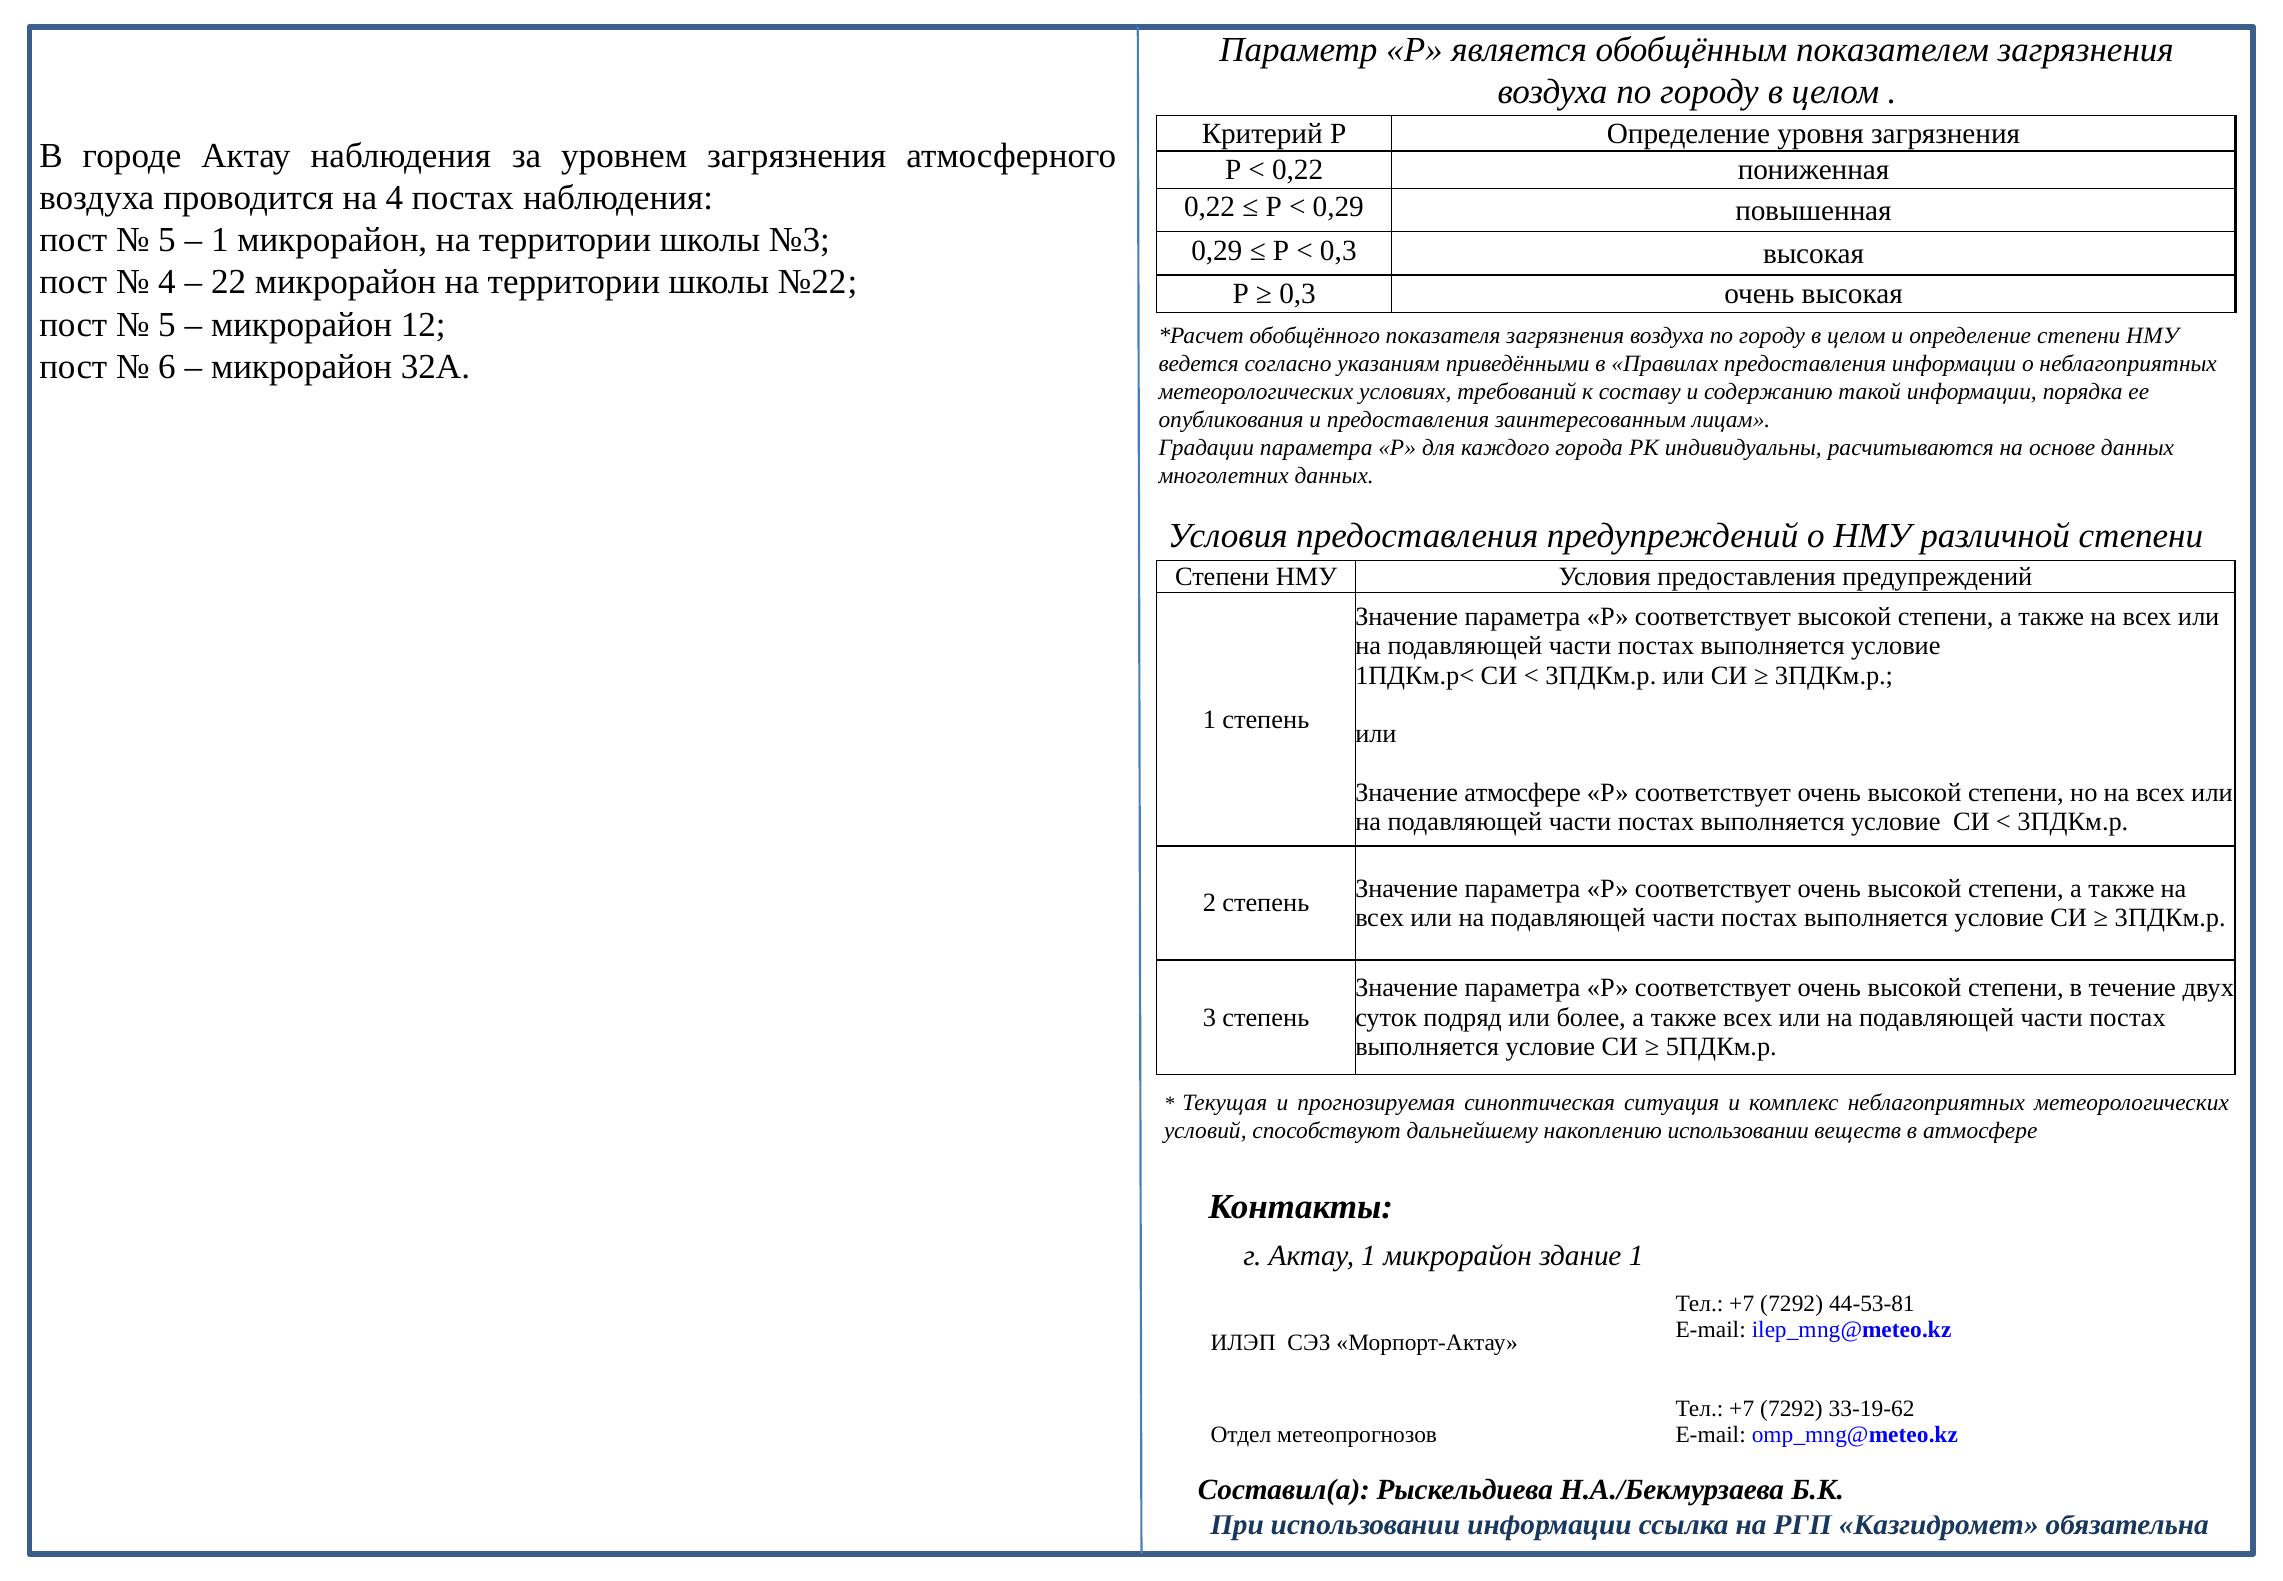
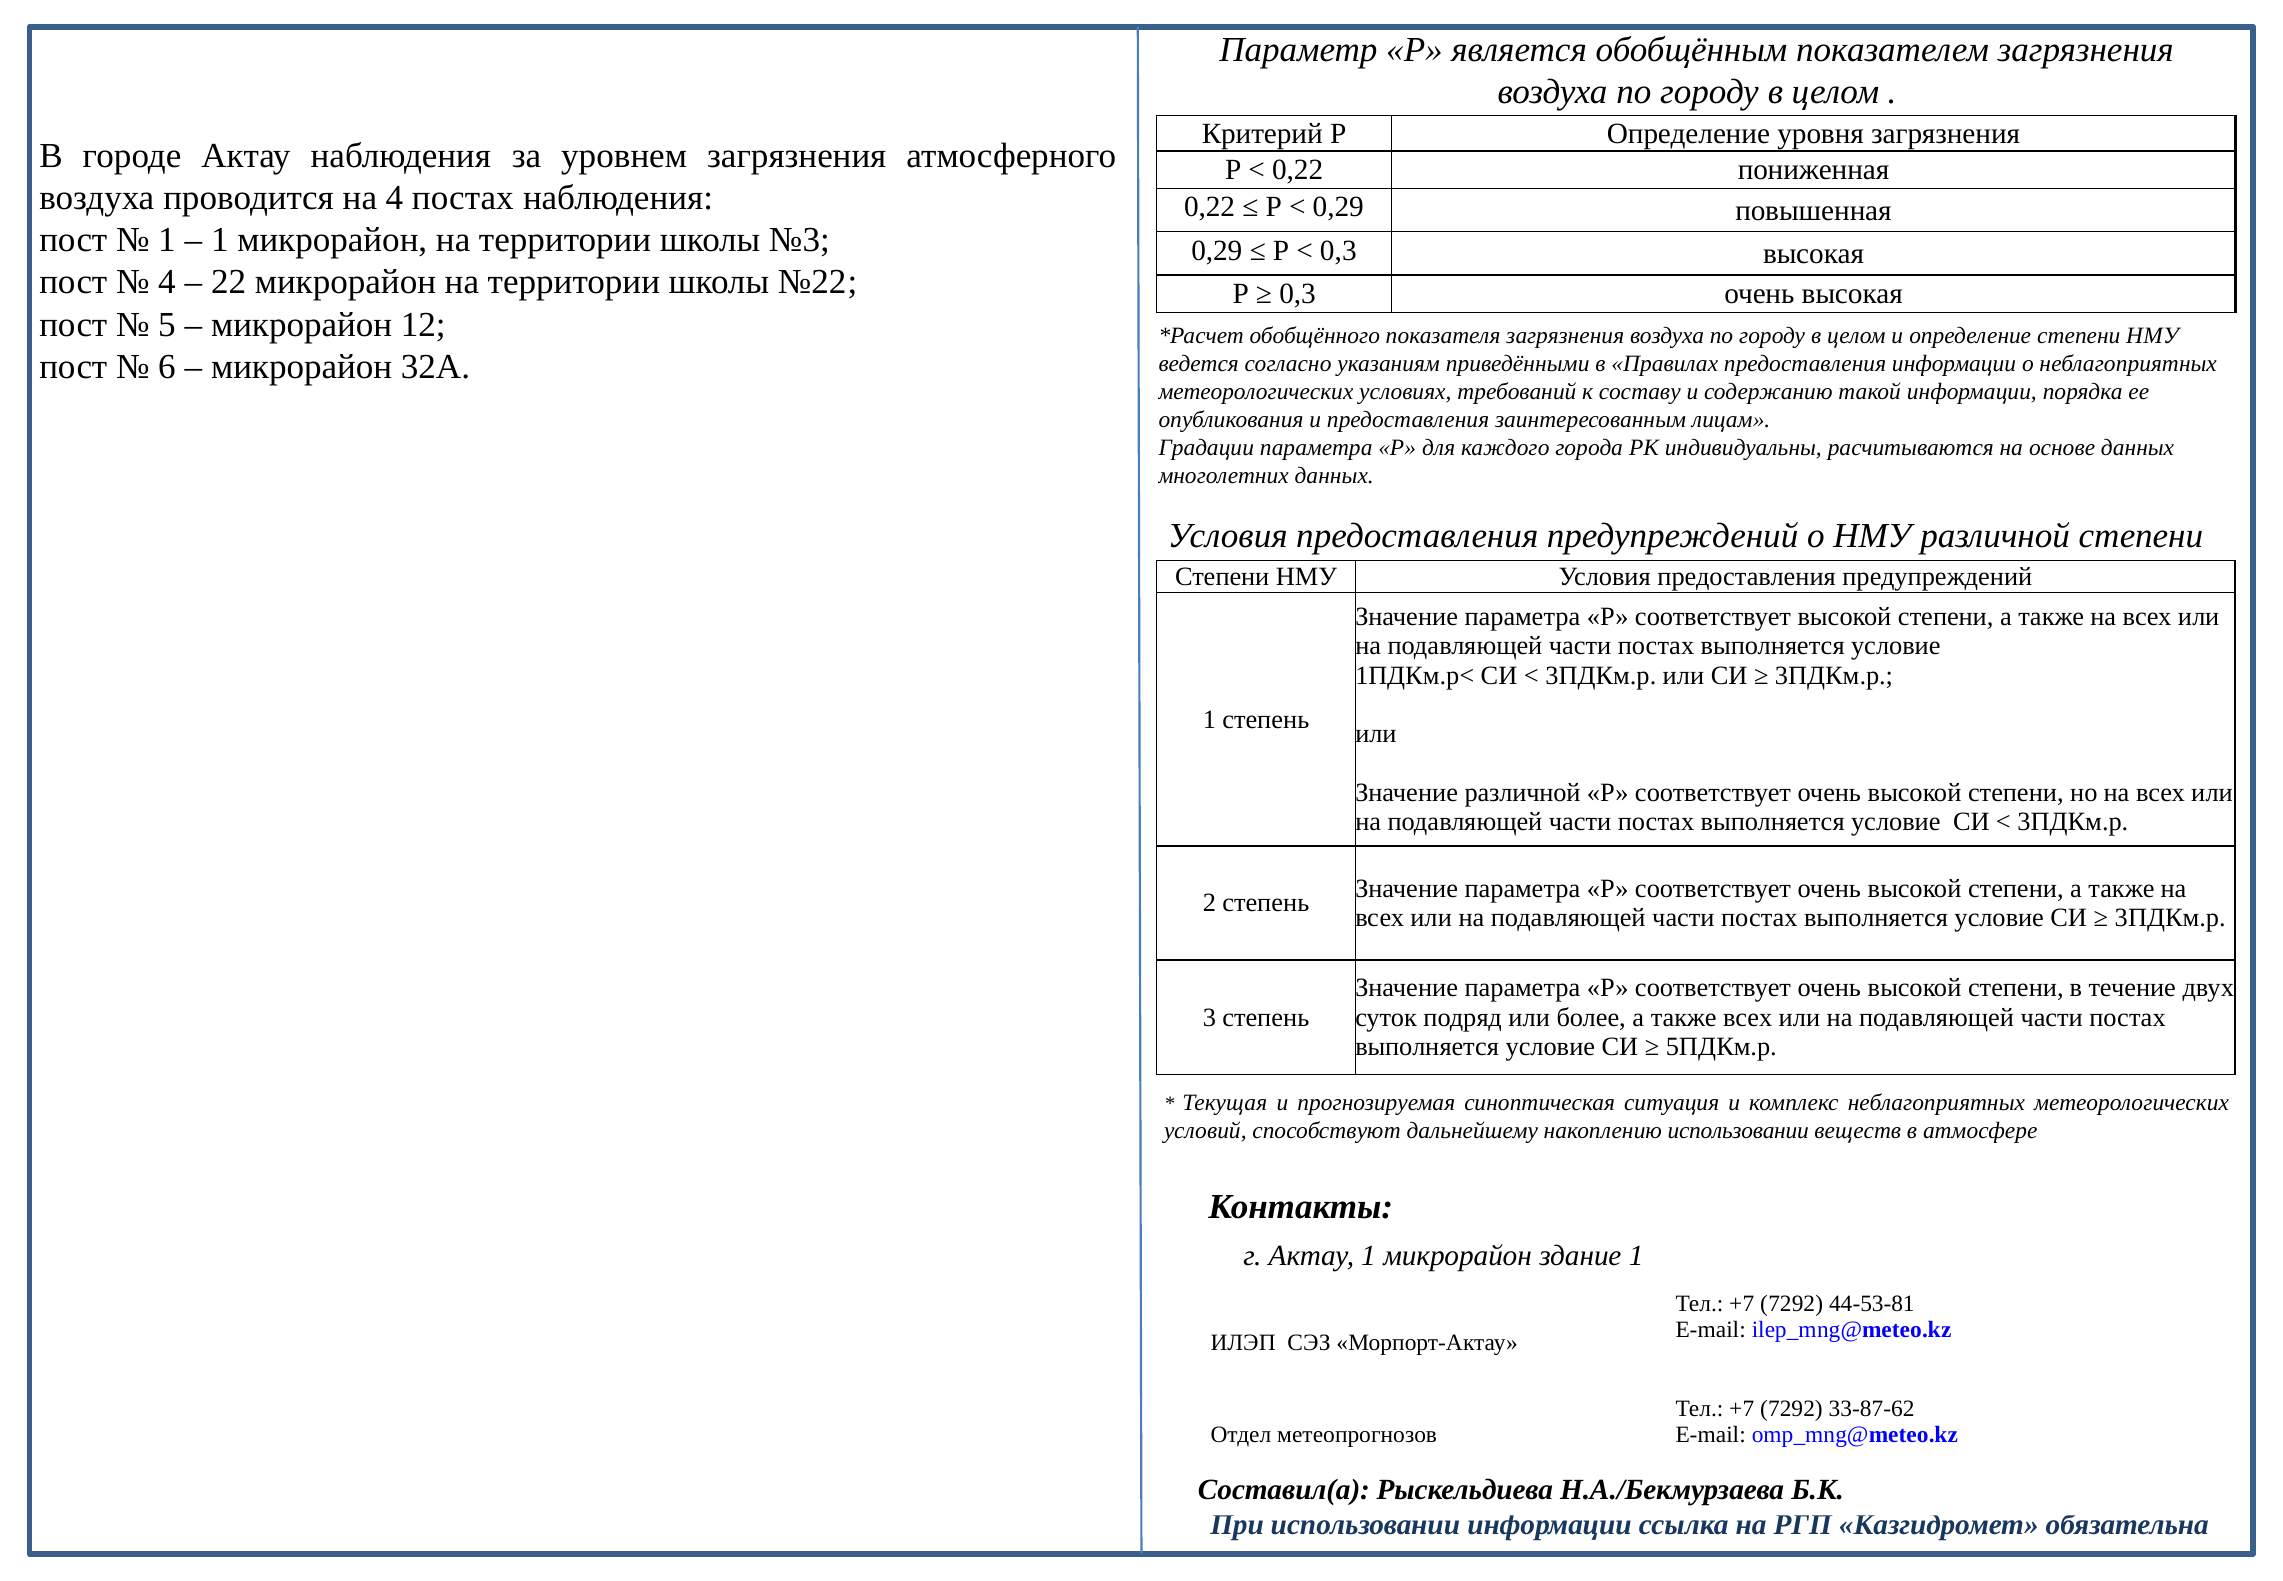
5 at (167, 240): 5 -> 1
Значение атмосфере: атмосфере -> различной
33-19-62: 33-19-62 -> 33-87-62
